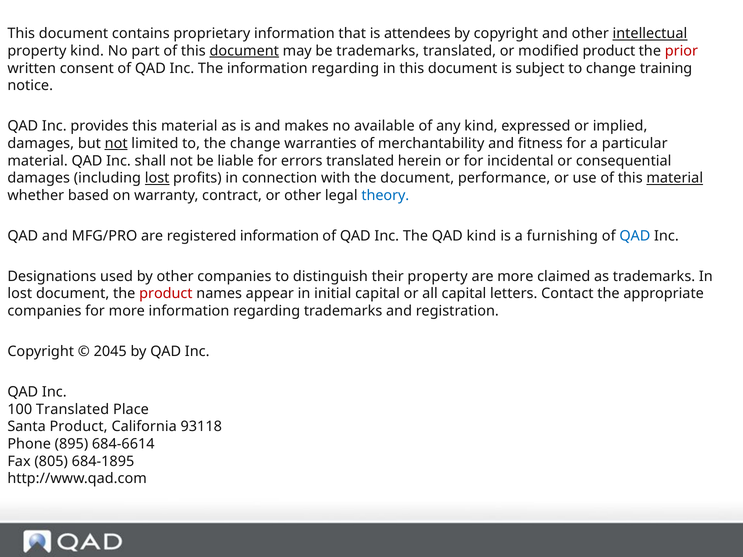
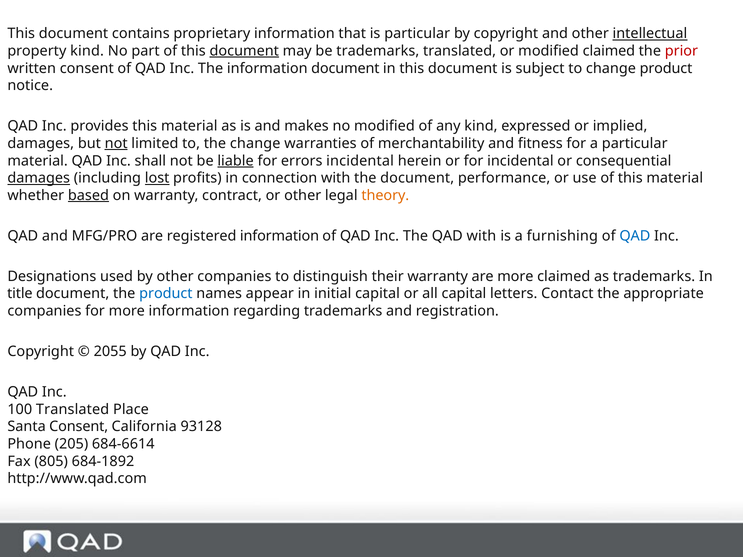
is attendees: attendees -> particular
modified product: product -> claimed
The information regarding: regarding -> document
change training: training -> product
no available: available -> modified
liable underline: none -> present
errors translated: translated -> incidental
damages at (39, 178) underline: none -> present
material at (675, 178) underline: present -> none
based underline: none -> present
theory colour: blue -> orange
QAD kind: kind -> with
their property: property -> warranty
lost at (20, 294): lost -> title
product at (166, 294) colour: red -> blue
2045: 2045 -> 2055
Santa Product: Product -> Consent
93118: 93118 -> 93128
895: 895 -> 205
684-1895: 684-1895 -> 684-1892
